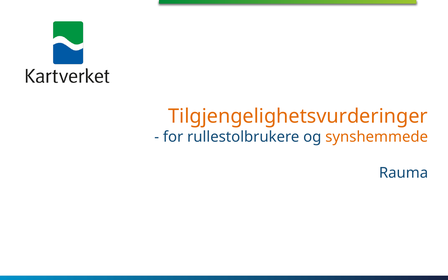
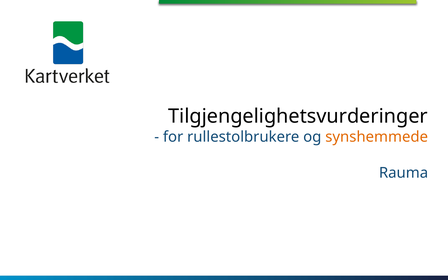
Tilgjengelighetsvurderinger colour: orange -> black
